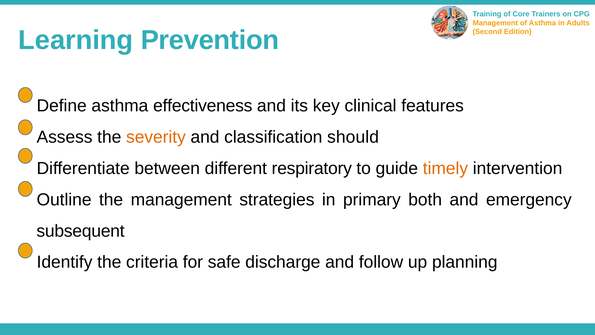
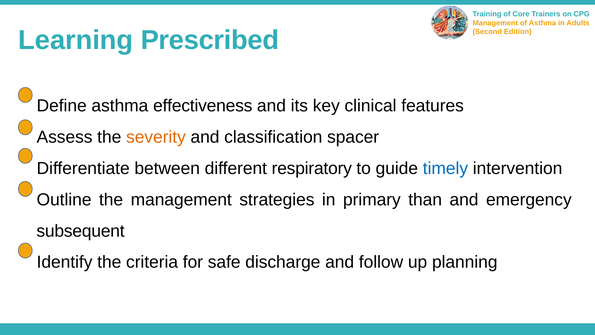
Prevention: Prevention -> Prescribed
should: should -> spacer
timely colour: orange -> blue
both: both -> than
